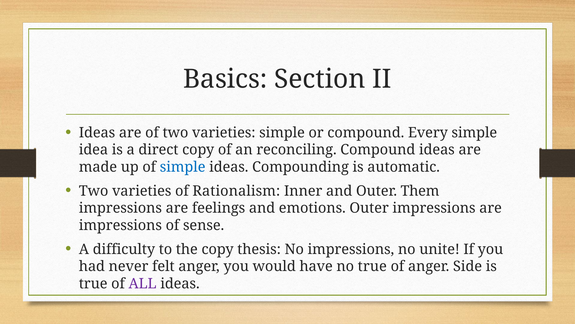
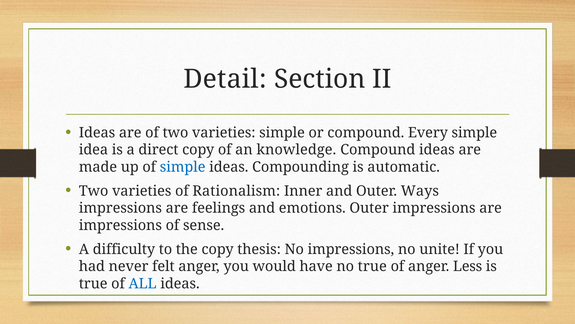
Basics: Basics -> Detail
reconciling: reconciling -> knowledge
Them: Them -> Ways
Side: Side -> Less
ALL colour: purple -> blue
